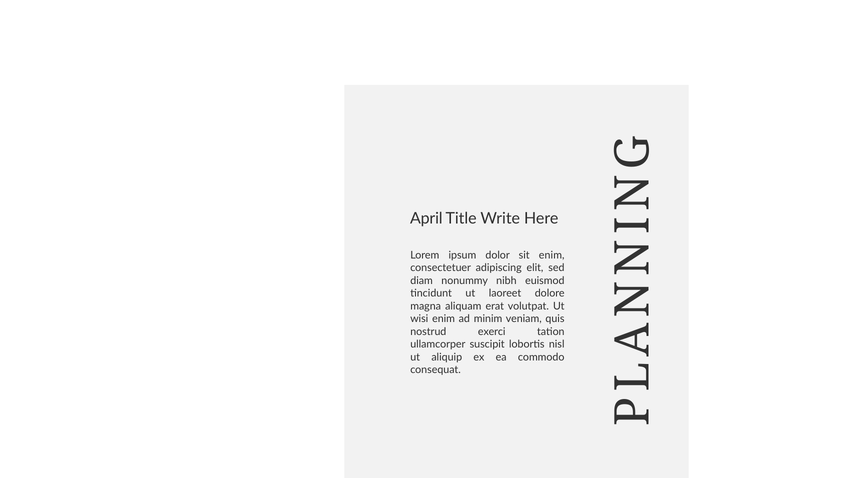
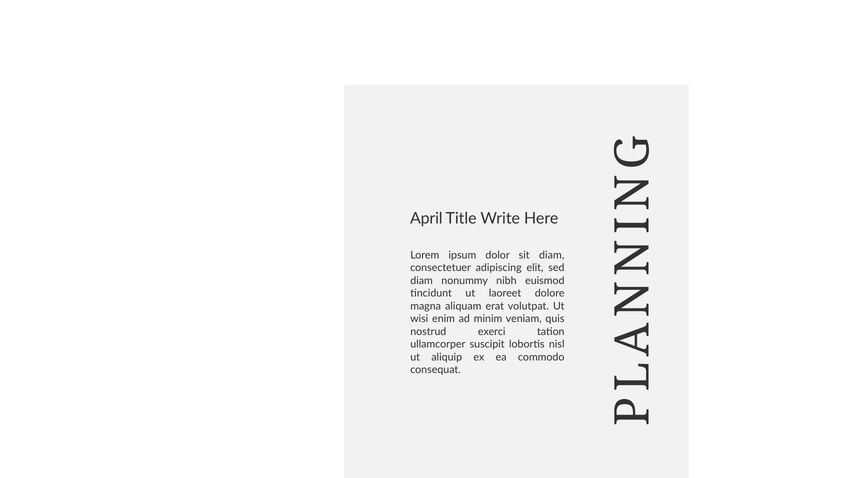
sit enim: enim -> diam
